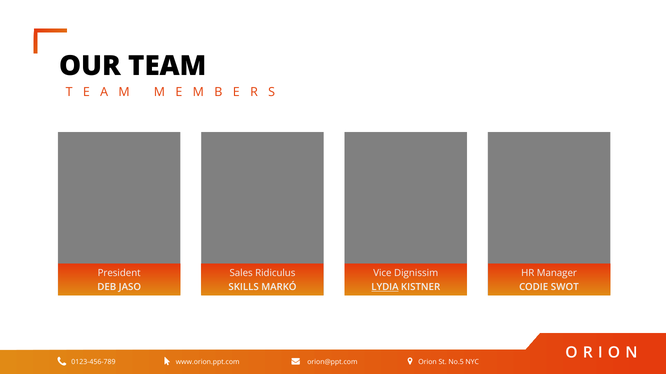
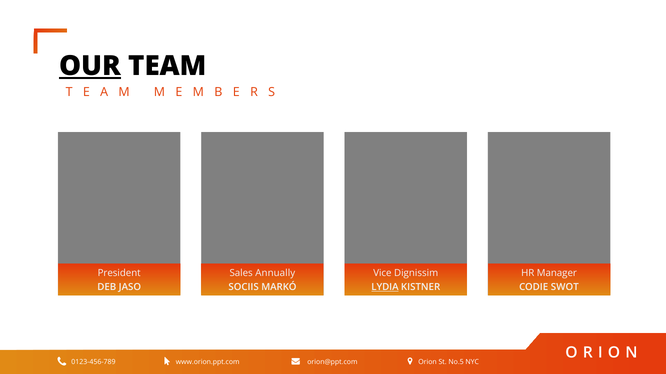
OUR underline: none -> present
Ridiculus: Ridiculus -> Annually
SKILLS: SKILLS -> SOCIIS
